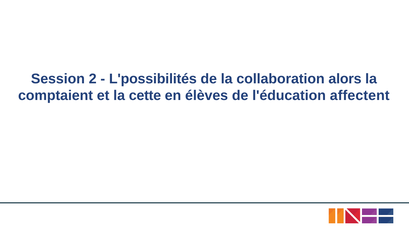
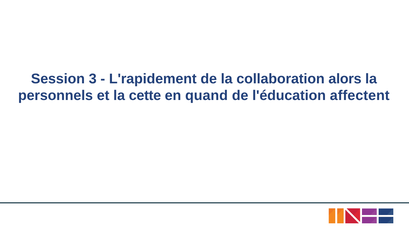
2: 2 -> 3
L'possibilités: L'possibilités -> L'rapidement
comptaient: comptaient -> personnels
élèves: élèves -> quand
